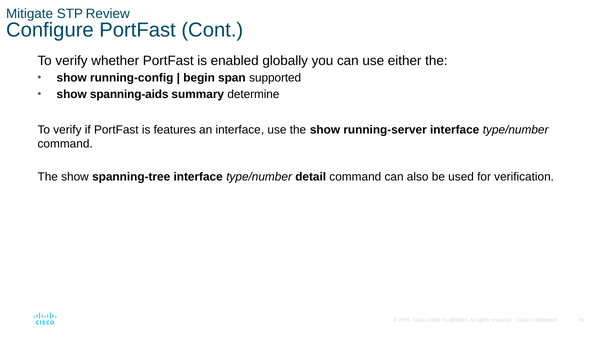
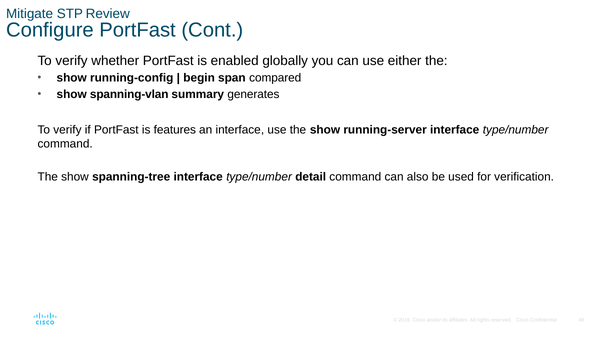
supported: supported -> compared
spanning-aids: spanning-aids -> spanning-vlan
determine: determine -> generates
